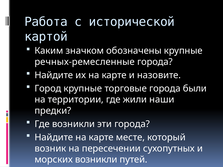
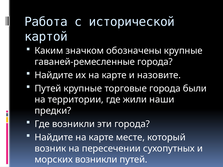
речных-ремесленные: речных-ремесленные -> гаваней-ремесленные
Город at (48, 89): Город -> Путей
